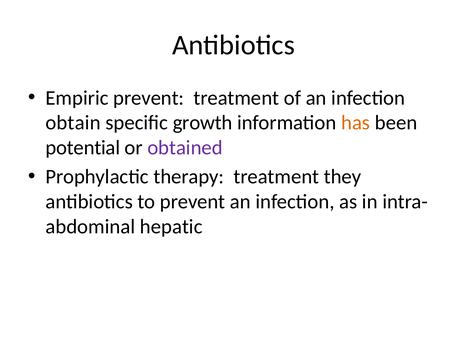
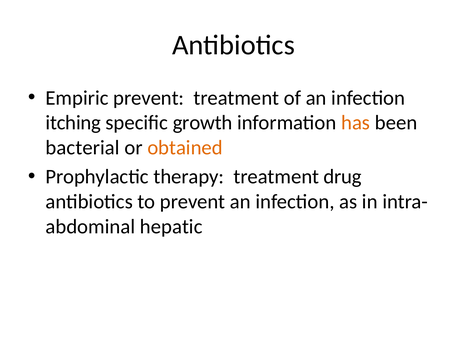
obtain: obtain -> itching
potential: potential -> bacterial
obtained colour: purple -> orange
they: they -> drug
